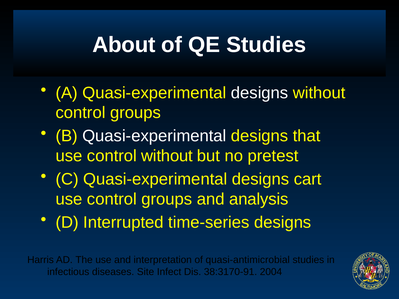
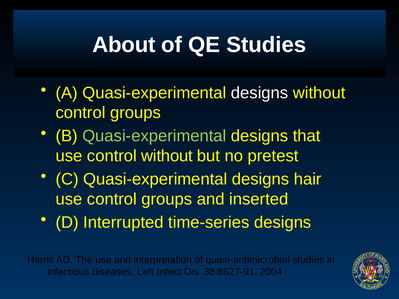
Quasi-experimental at (154, 136) colour: white -> light green
cart: cart -> hair
analysis: analysis -> inserted
Site: Site -> Left
38:3170-91: 38:3170-91 -> 38:8627-91
